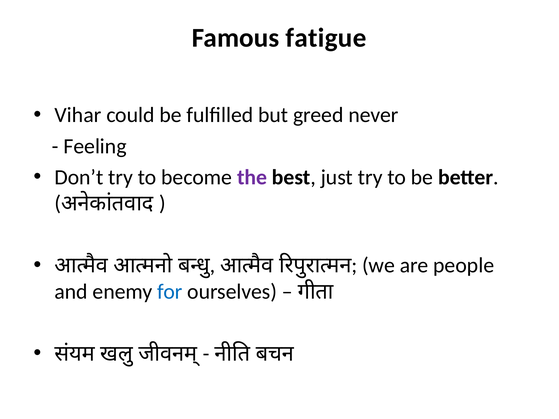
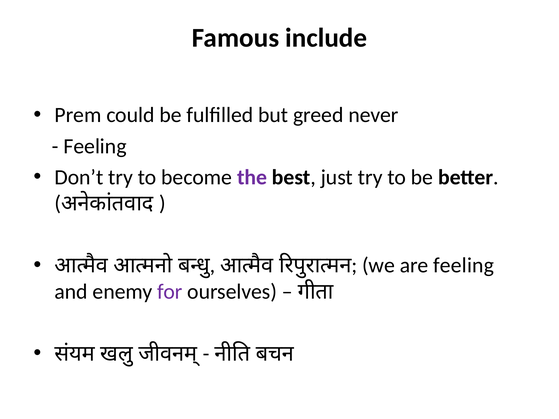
fatigue: fatigue -> include
Vihar: Vihar -> Prem
are people: people -> feeling
for colour: blue -> purple
